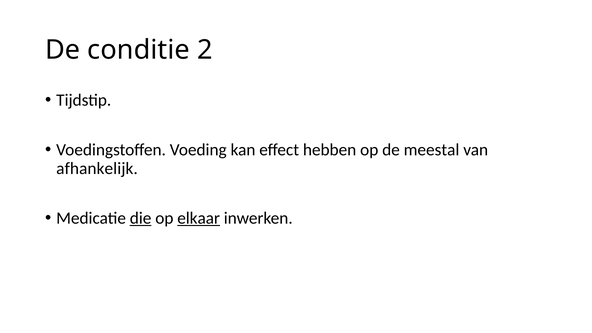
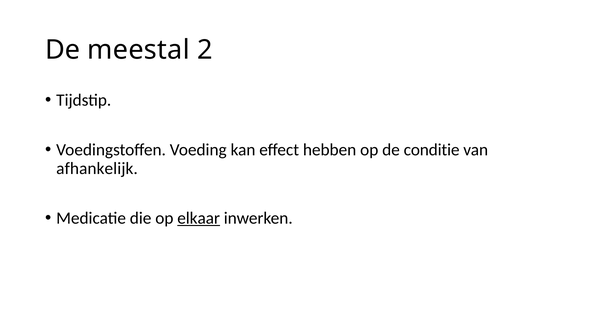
conditie: conditie -> meestal
meestal: meestal -> conditie
die underline: present -> none
